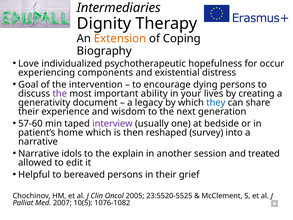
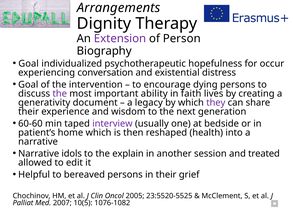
Intermediaries: Intermediaries -> Arrangements
Extension colour: orange -> purple
Coping: Coping -> Person
Love at (29, 64): Love -> Goal
components: components -> conversation
your: your -> faith
they colour: blue -> purple
57-60: 57-60 -> 60-60
survey: survey -> health
